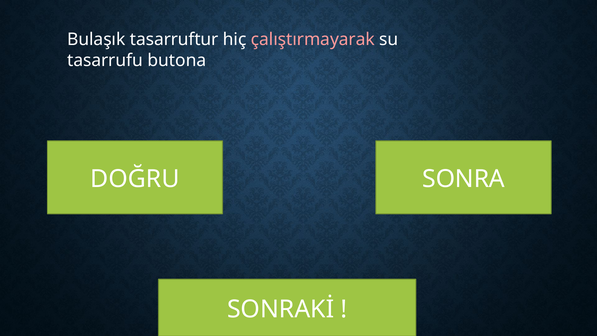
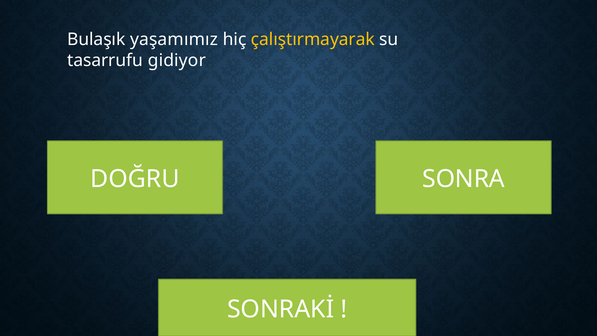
tasarruftur: tasarruftur -> yaşamımız
çalıştırmayarak colour: pink -> yellow
butona: butona -> gidiyor
